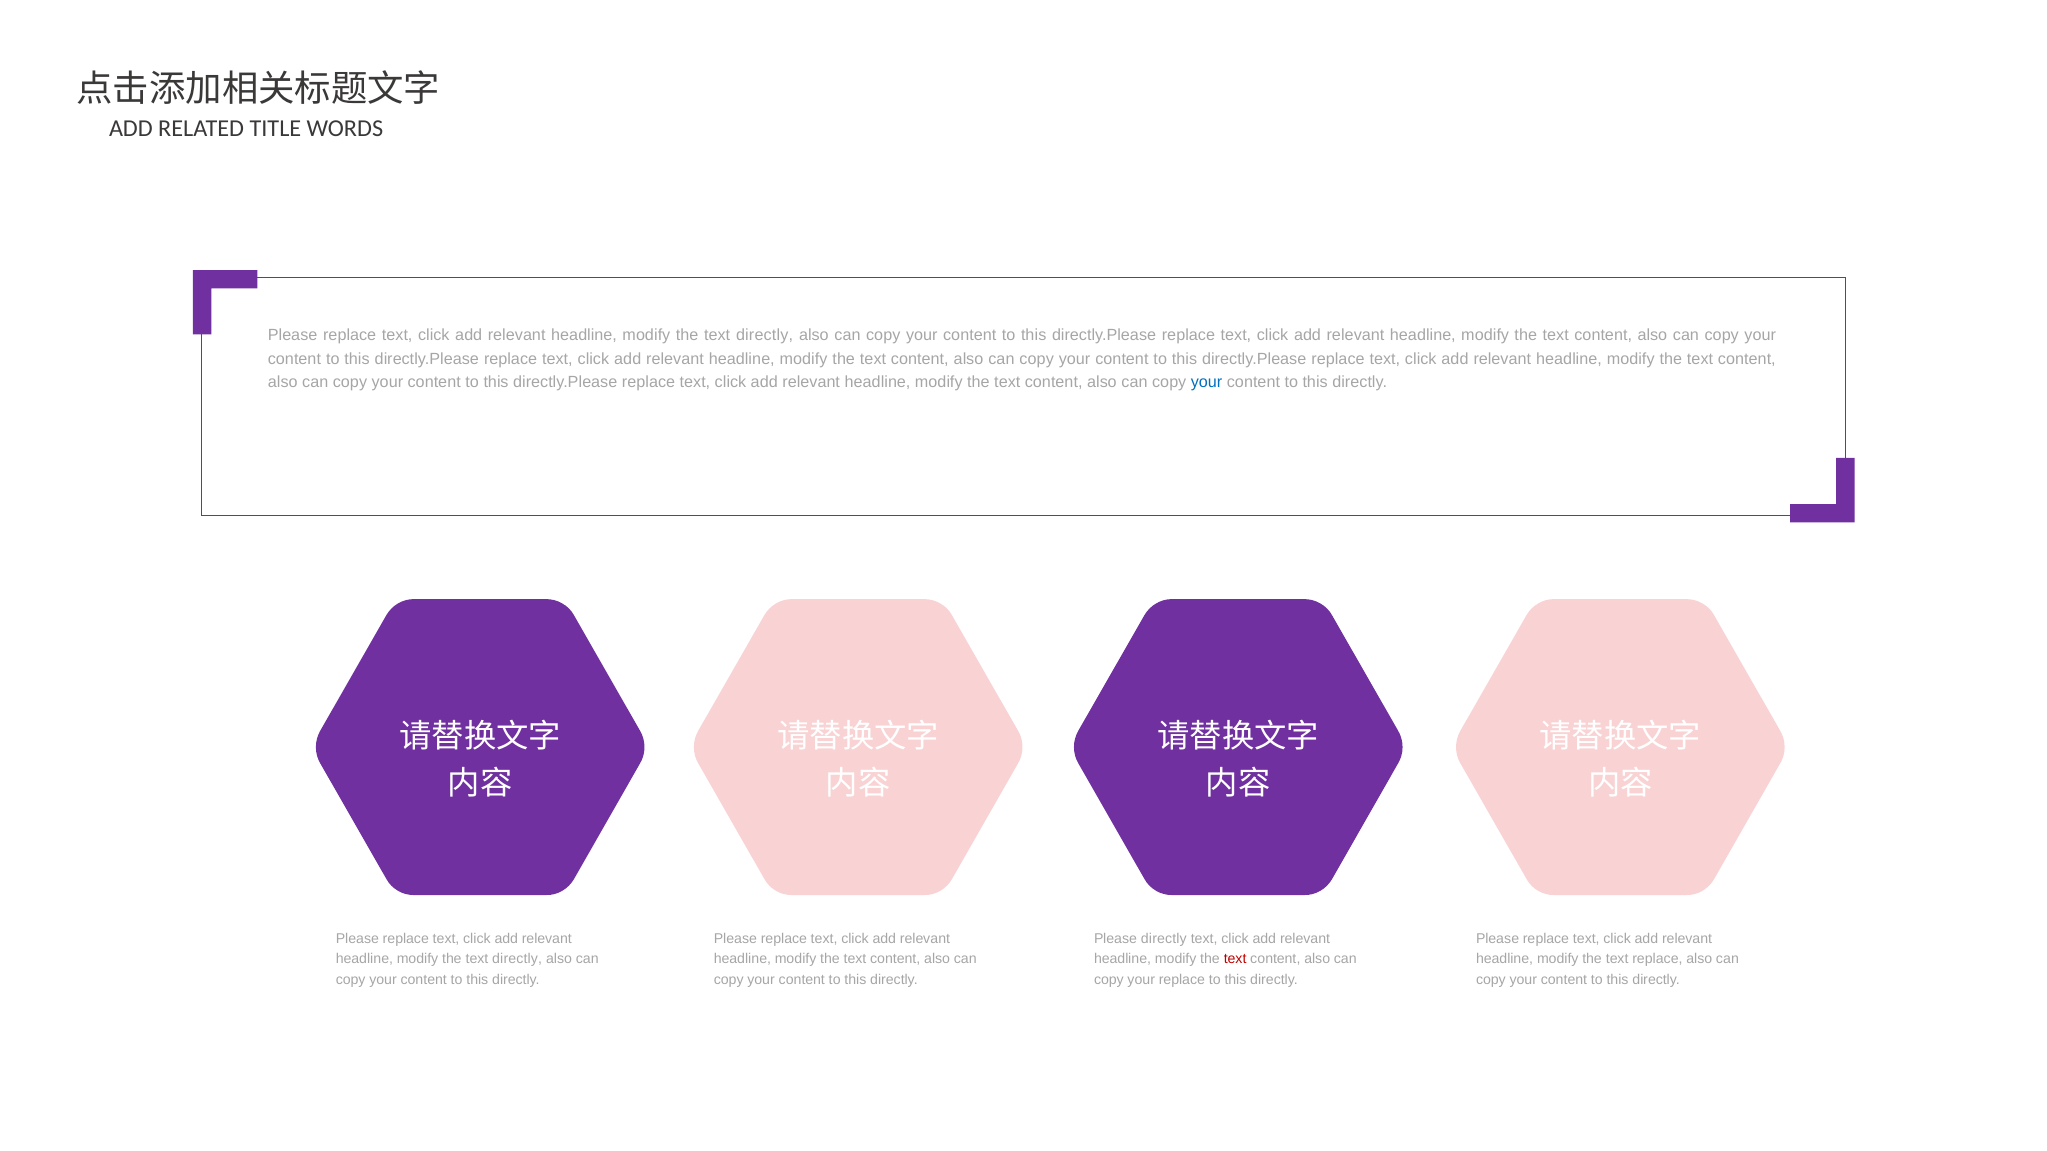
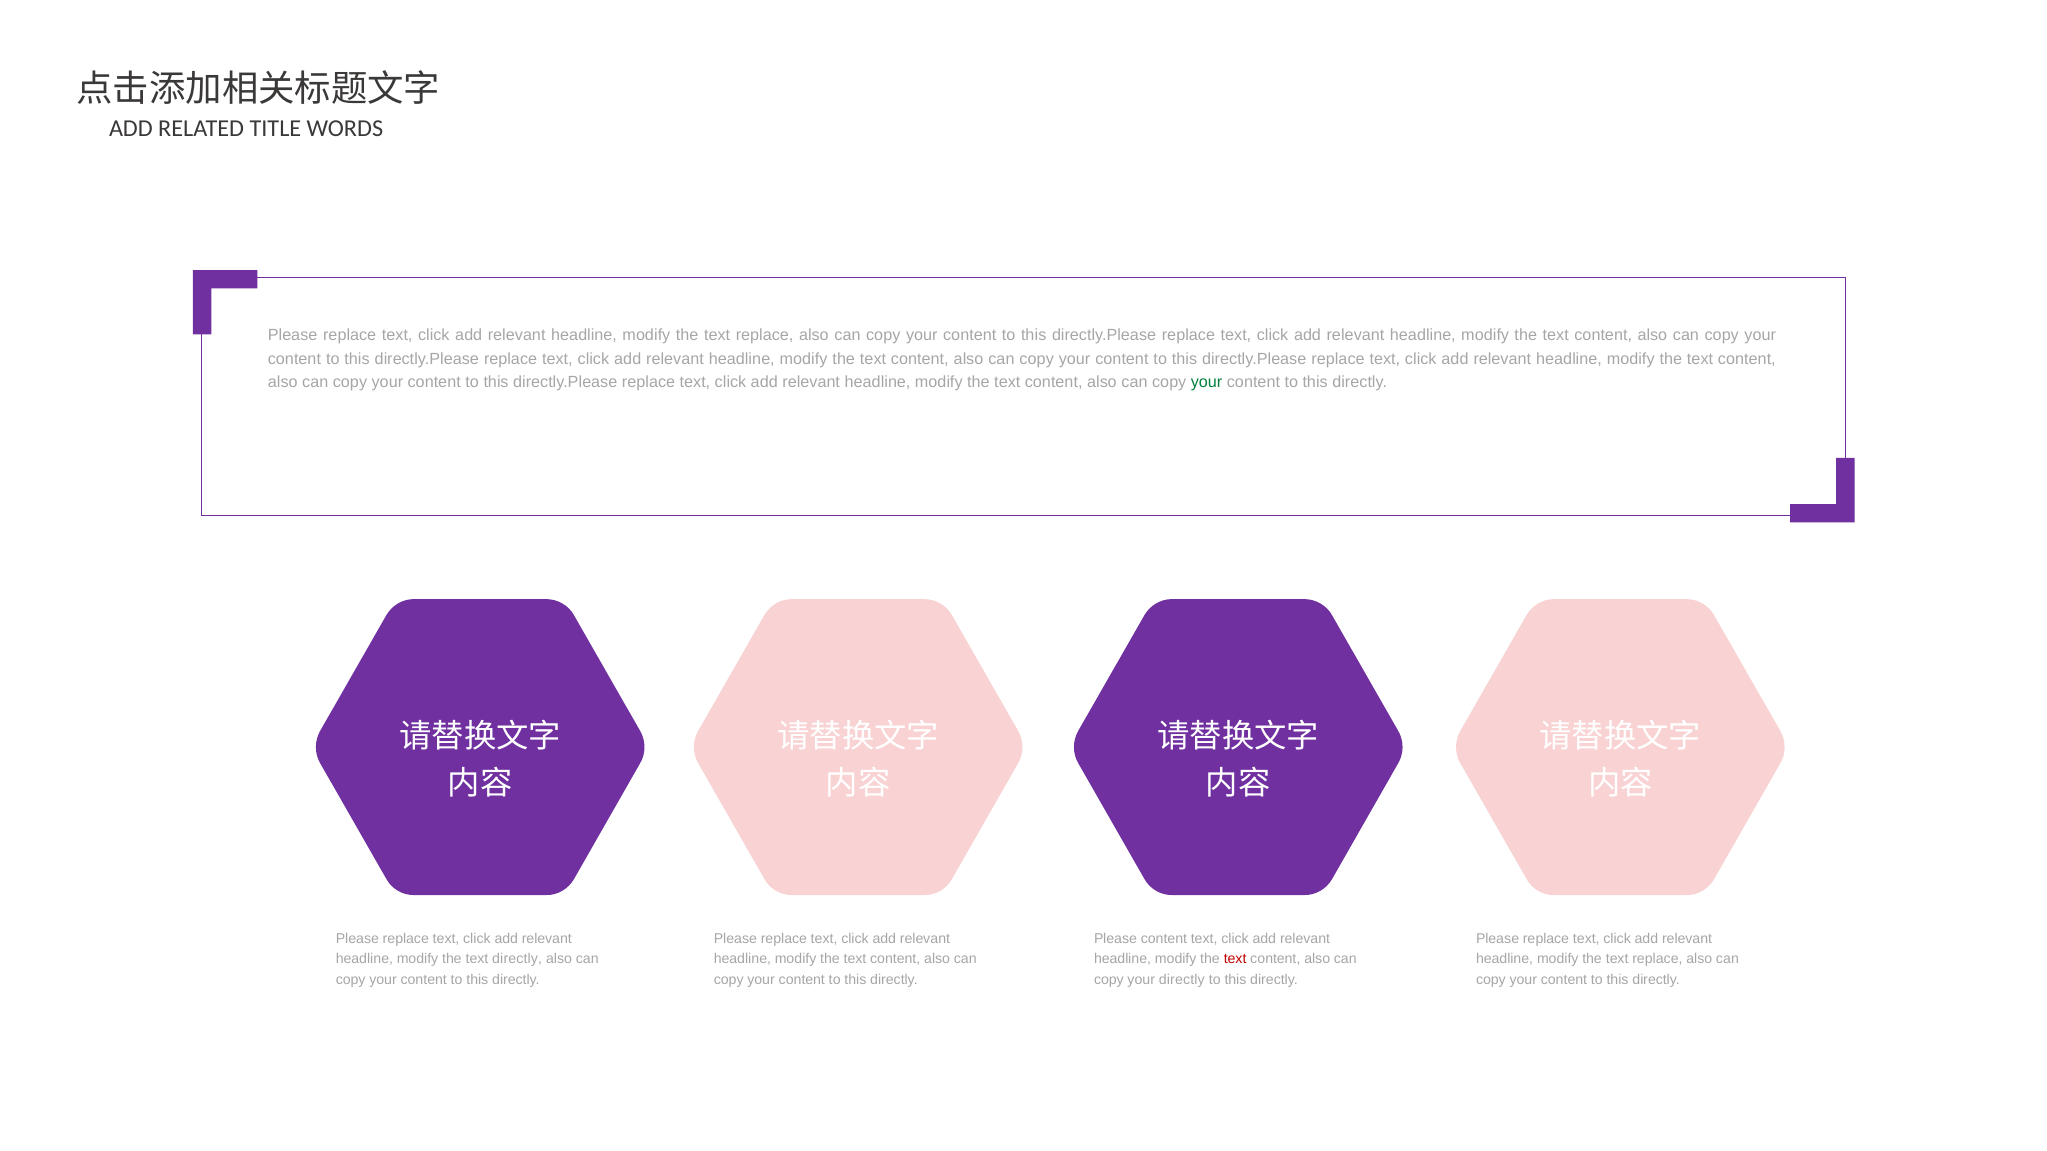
directly at (765, 336): directly -> replace
your at (1207, 382) colour: blue -> green
Please directly: directly -> content
your replace: replace -> directly
